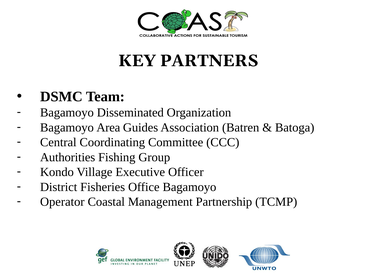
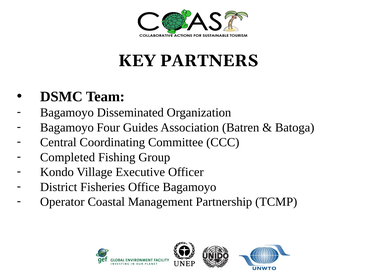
Area: Area -> Four
Authorities: Authorities -> Completed
